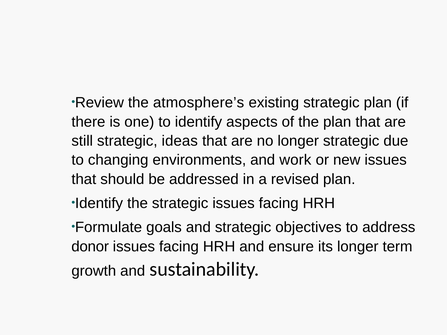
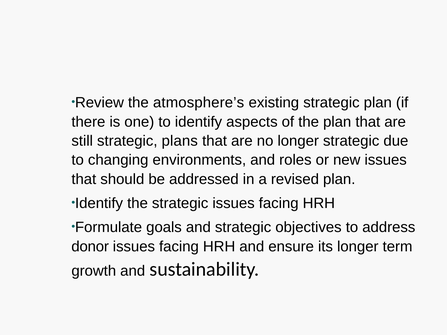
ideas: ideas -> plans
work: work -> roles
